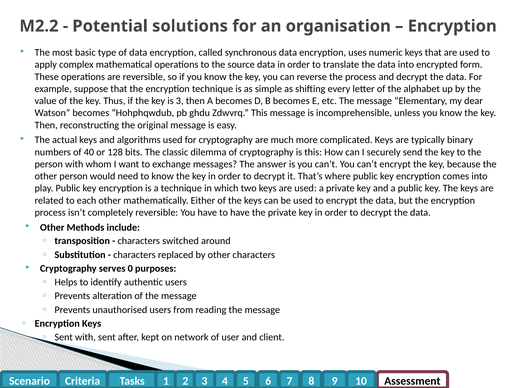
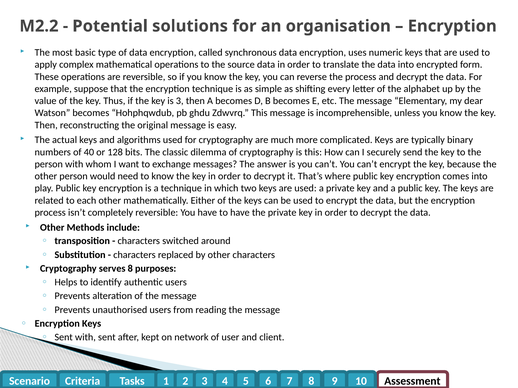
serves 0: 0 -> 8
